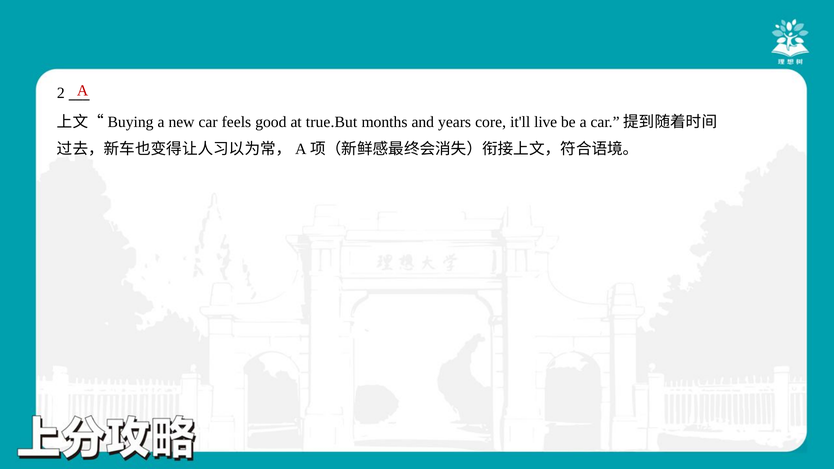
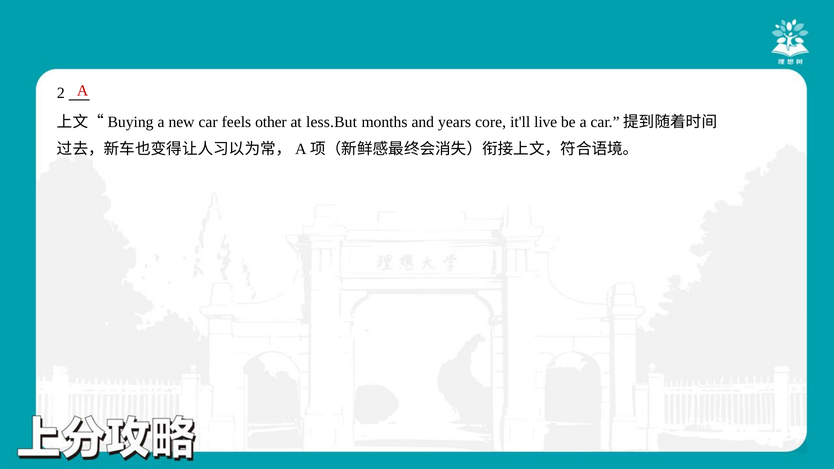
good: good -> other
true.But: true.But -> less.But
